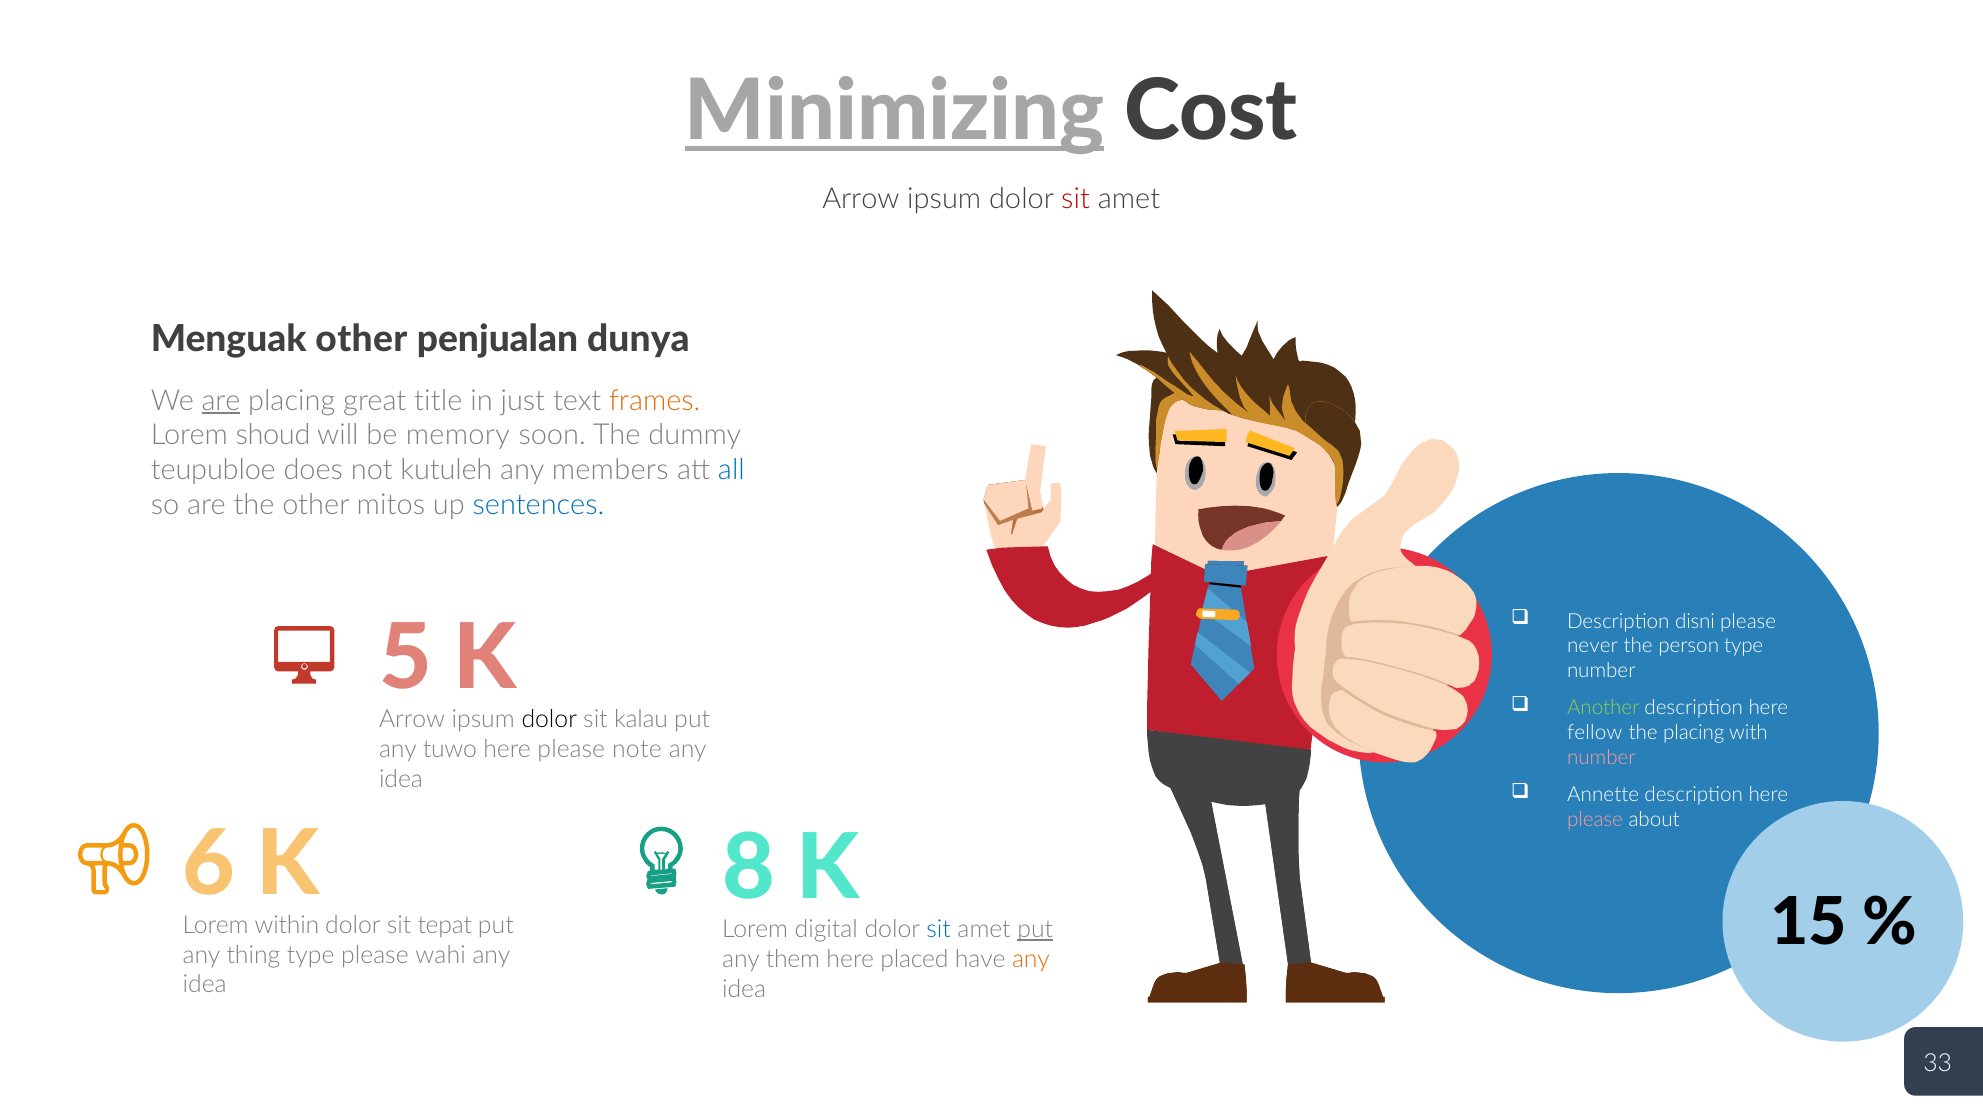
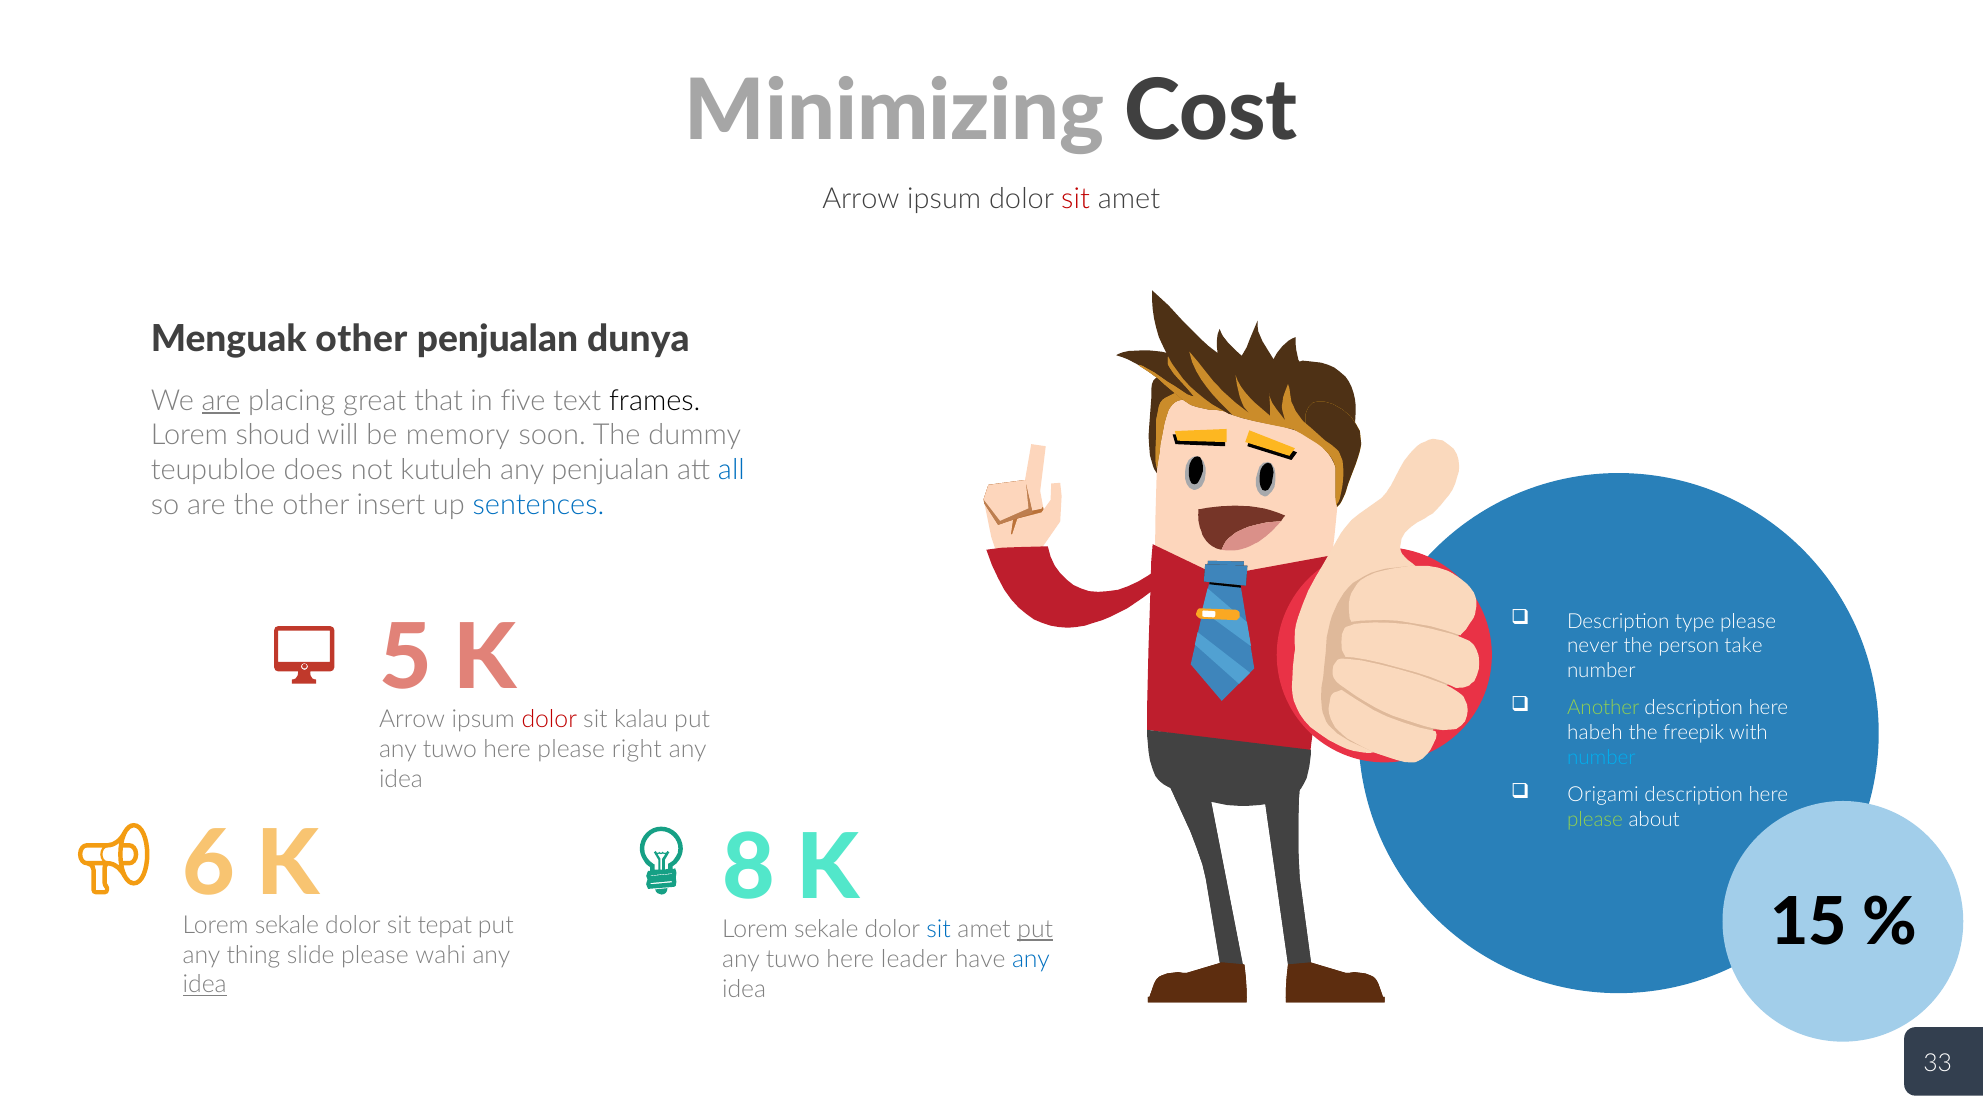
Minimizing underline: present -> none
title: title -> that
just: just -> five
frames colour: orange -> black
any members: members -> penjualan
mitos: mitos -> insert
disni: disni -> type
person type: type -> take
dolor at (549, 720) colour: black -> red
fellow: fellow -> habeh
the placing: placing -> freepik
note: note -> right
number at (1601, 758) colour: pink -> light blue
Annette: Annette -> Origami
please at (1595, 820) colour: pink -> light green
within at (287, 926): within -> sekale
digital at (826, 930): digital -> sekale
thing type: type -> slide
them at (793, 959): them -> tuwo
placed: placed -> leader
any at (1031, 959) colour: orange -> blue
idea at (205, 985) underline: none -> present
